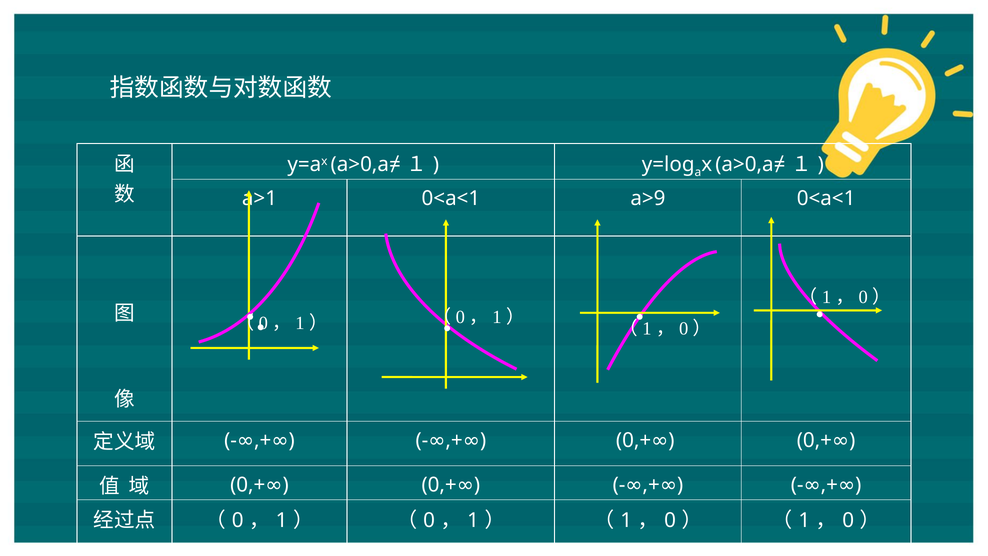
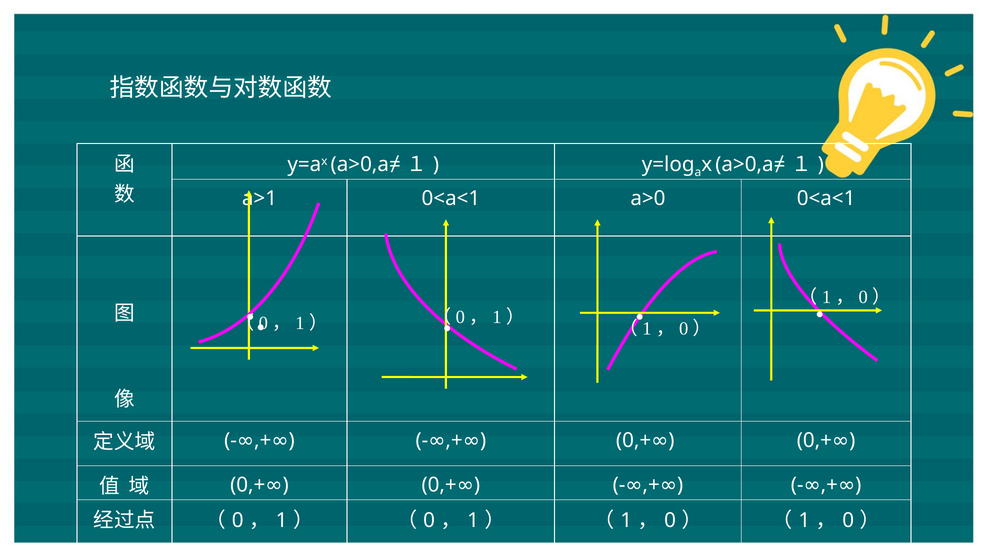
a>9: a>9 -> a>0
